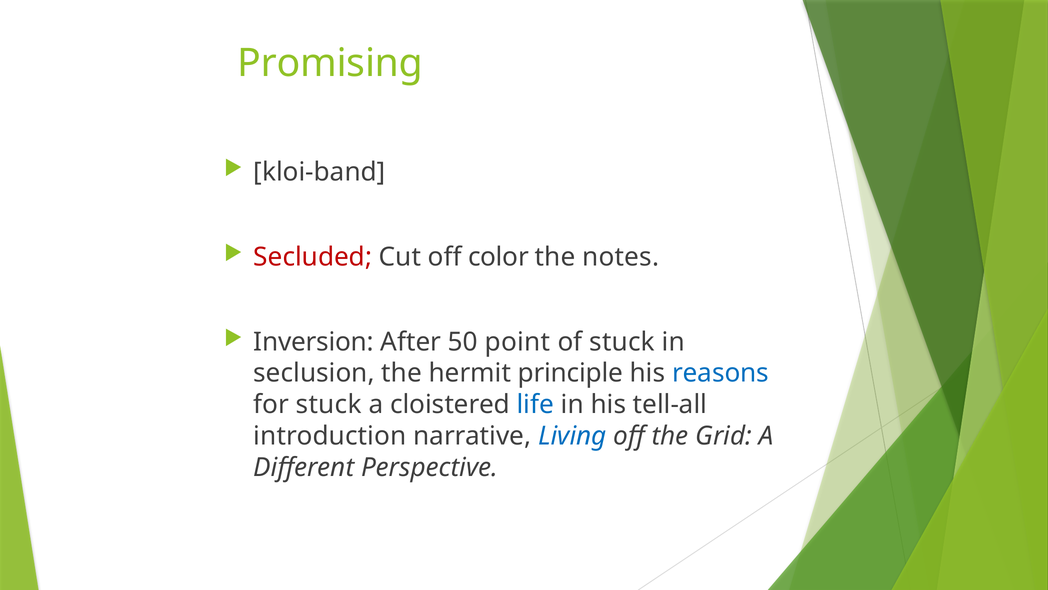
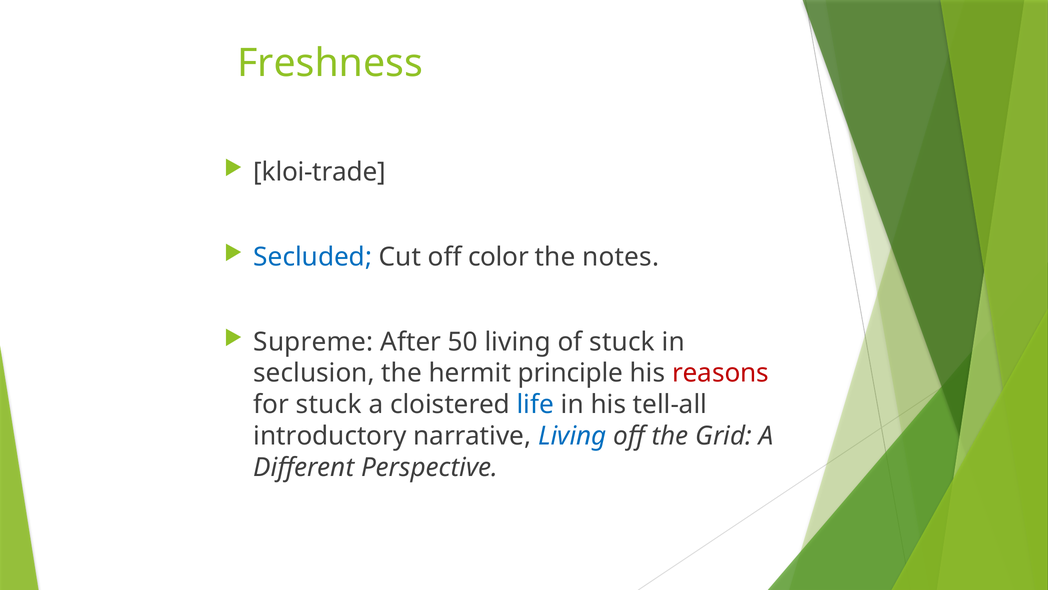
Promising: Promising -> Freshness
kloi-band: kloi-band -> kloi-trade
Secluded colour: red -> blue
Inversion: Inversion -> Supreme
50 point: point -> living
reasons colour: blue -> red
introduction: introduction -> introductory
